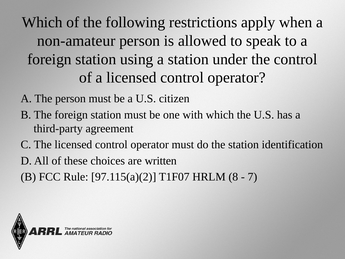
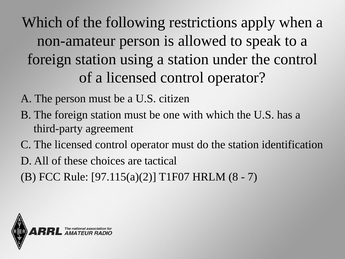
written: written -> tactical
